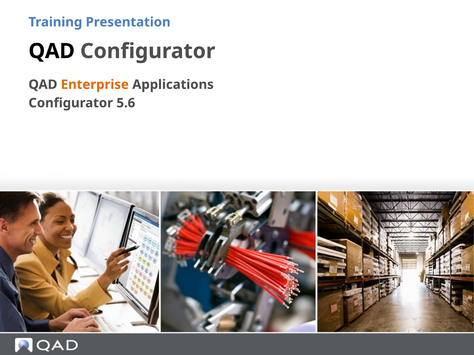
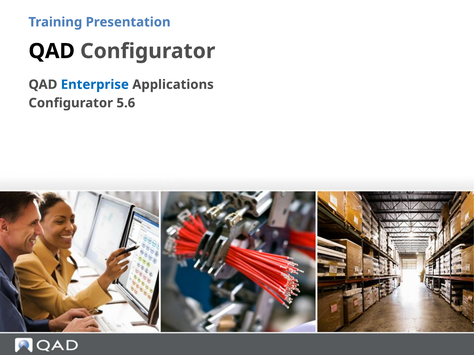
Enterprise colour: orange -> blue
